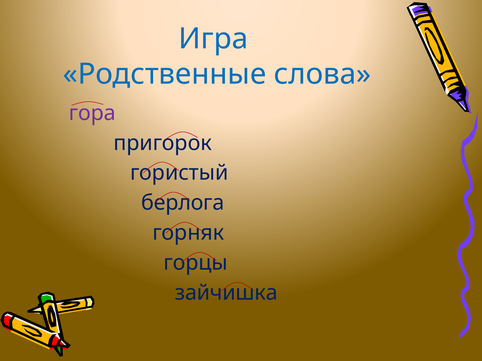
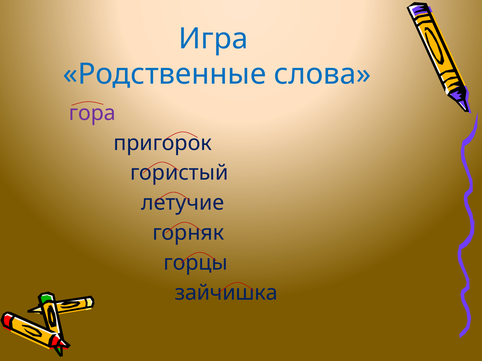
берлога: берлога -> летучие
